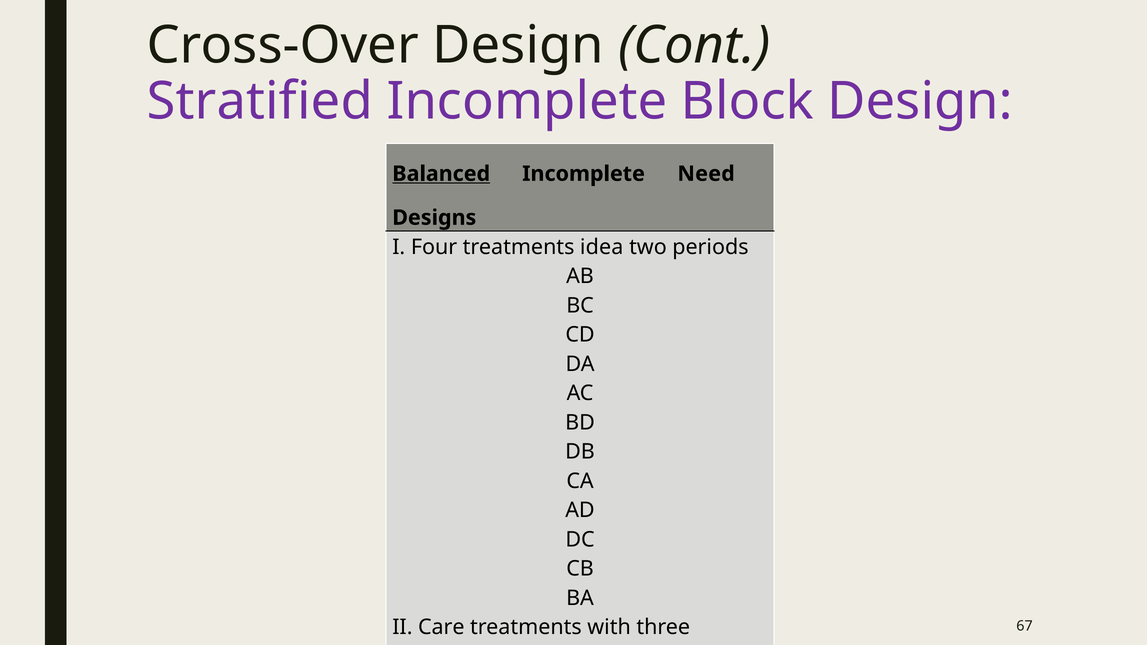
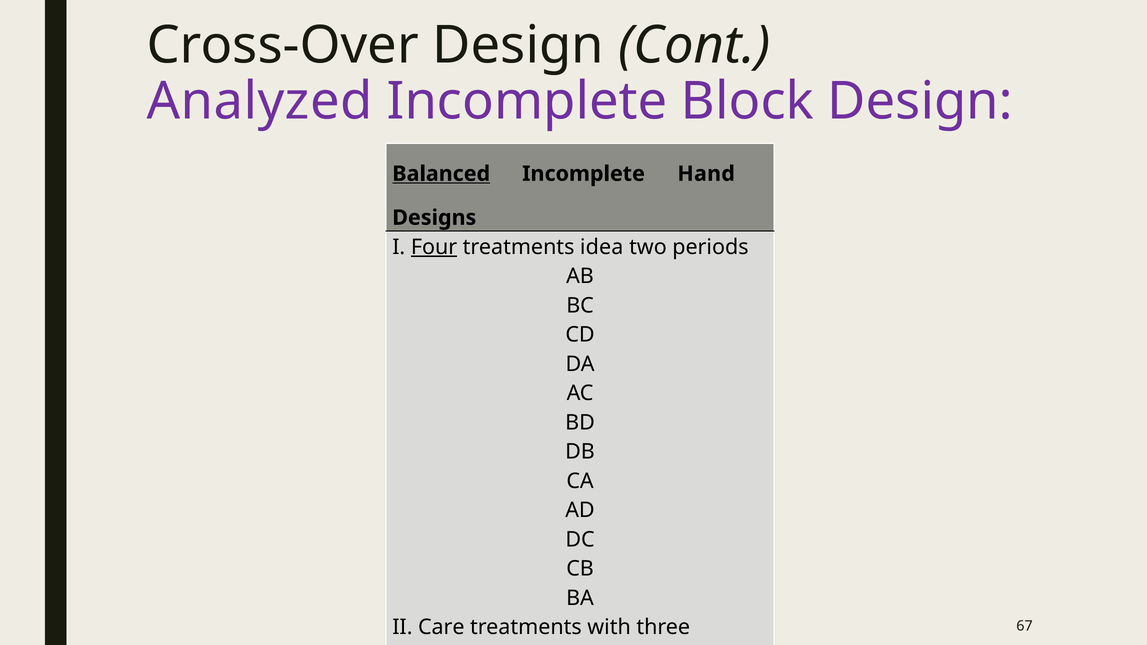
Stratified: Stratified -> Analyzed
Need: Need -> Hand
Four underline: none -> present
